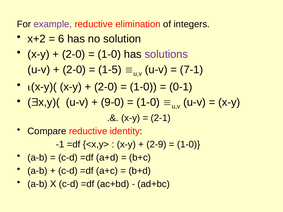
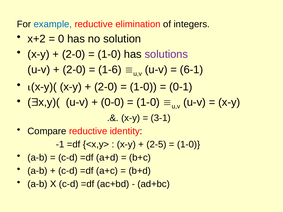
example colour: purple -> blue
6: 6 -> 0
1-5: 1-5 -> 1-6
7-1: 7-1 -> 6-1
9-0: 9-0 -> 0-0
2-1: 2-1 -> 3-1
2-9: 2-9 -> 2-5
